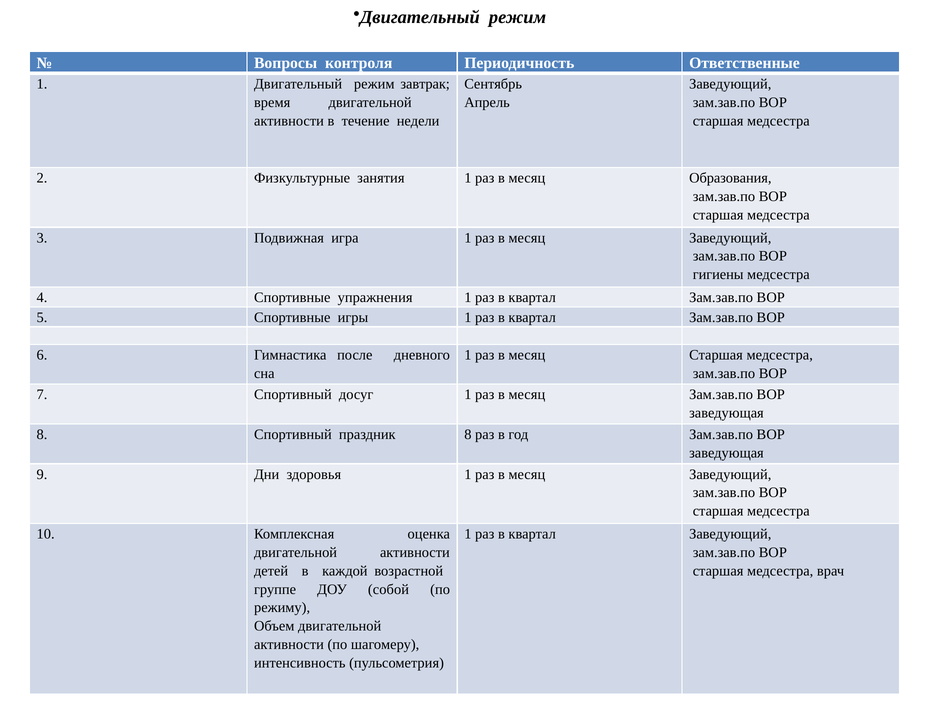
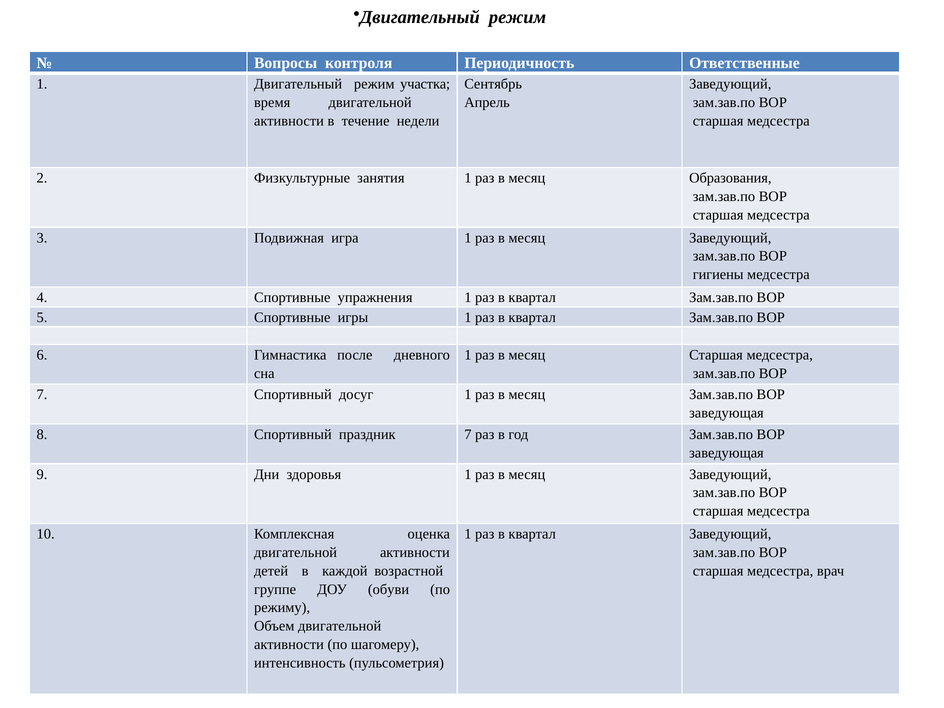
завтрак: завтрак -> участка
праздник 8: 8 -> 7
собой: собой -> обуви
